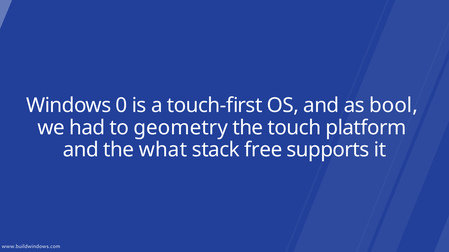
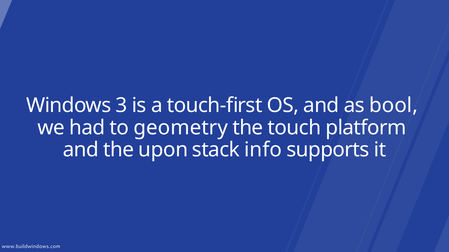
0: 0 -> 3
what: what -> upon
free: free -> info
